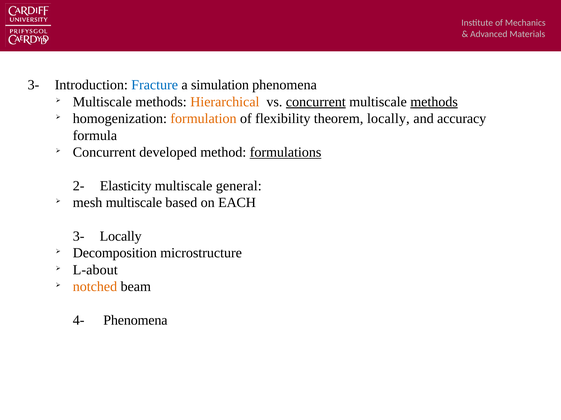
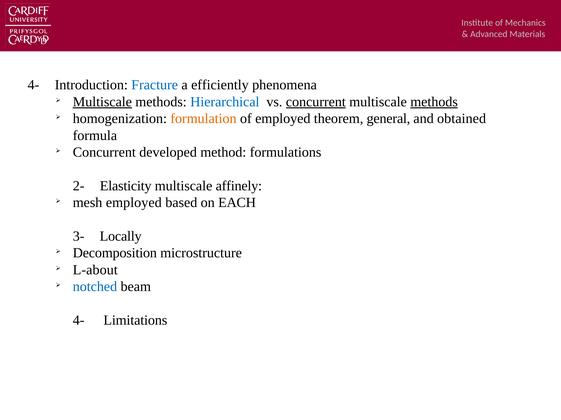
3- at (33, 85): 3- -> 4-
simulation: simulation -> efficiently
Multiscale at (102, 102) underline: none -> present
Hierarchical colour: orange -> blue
of flexibility: flexibility -> employed
theorem locally: locally -> general
accuracy: accuracy -> obtained
formulations underline: present -> none
general: general -> affinely
mesh multiscale: multiscale -> employed
notched colour: orange -> blue
4- Phenomena: Phenomena -> Limitations
